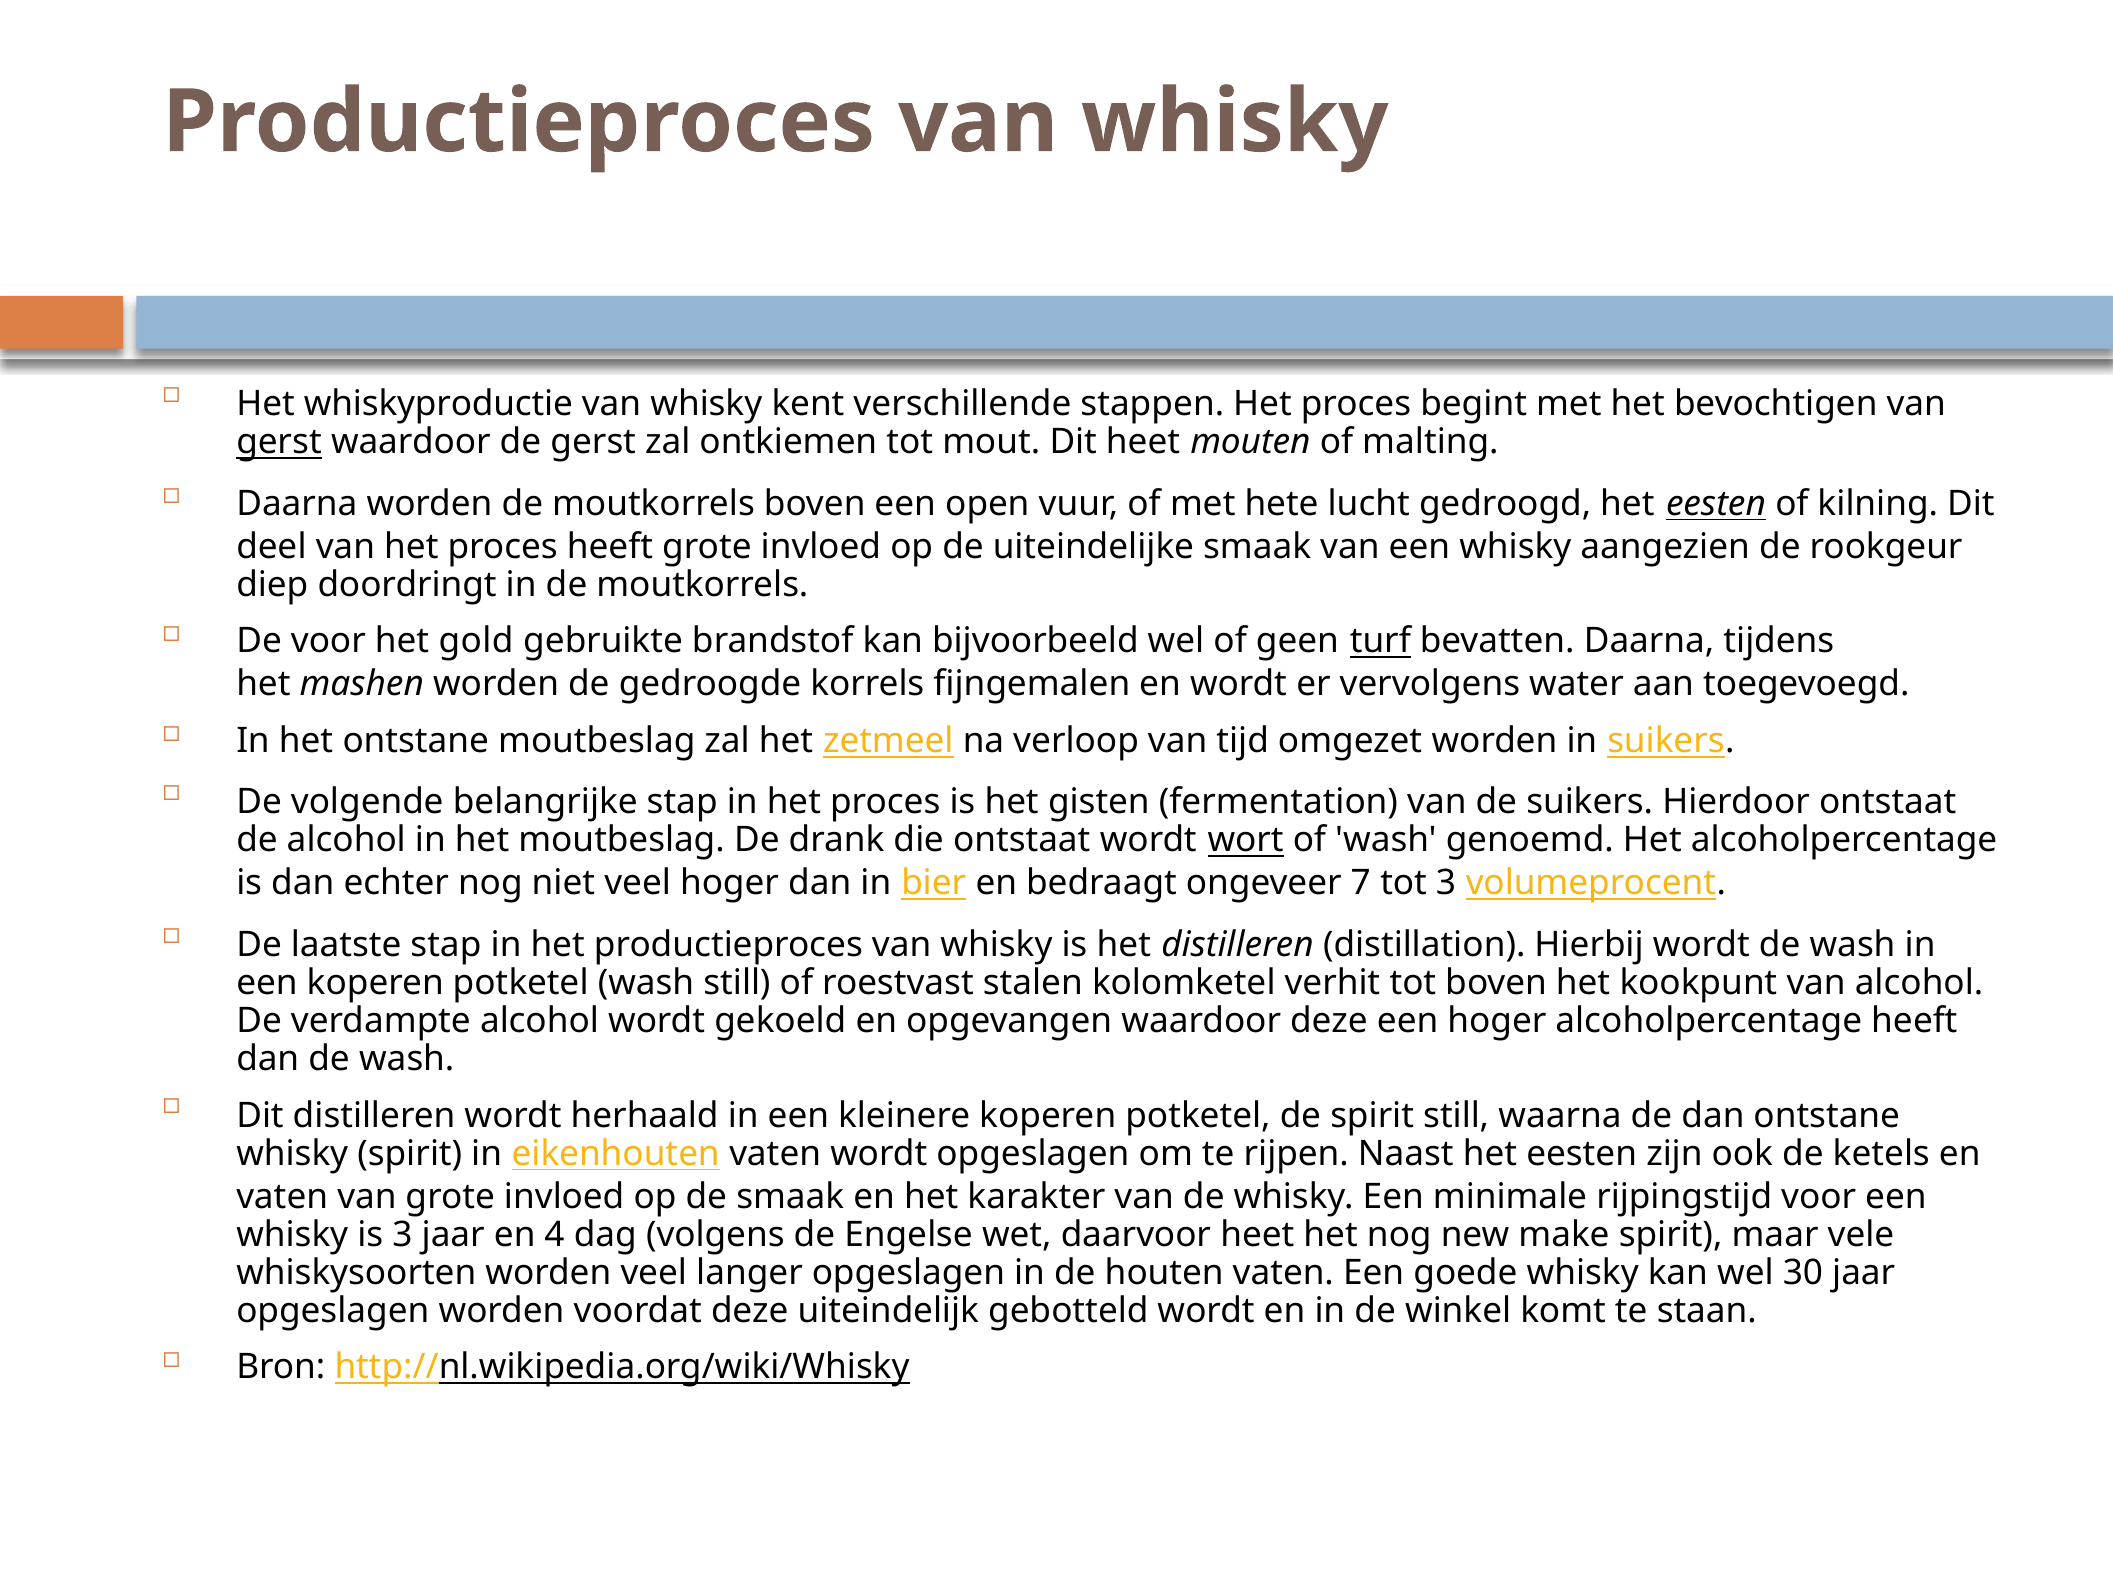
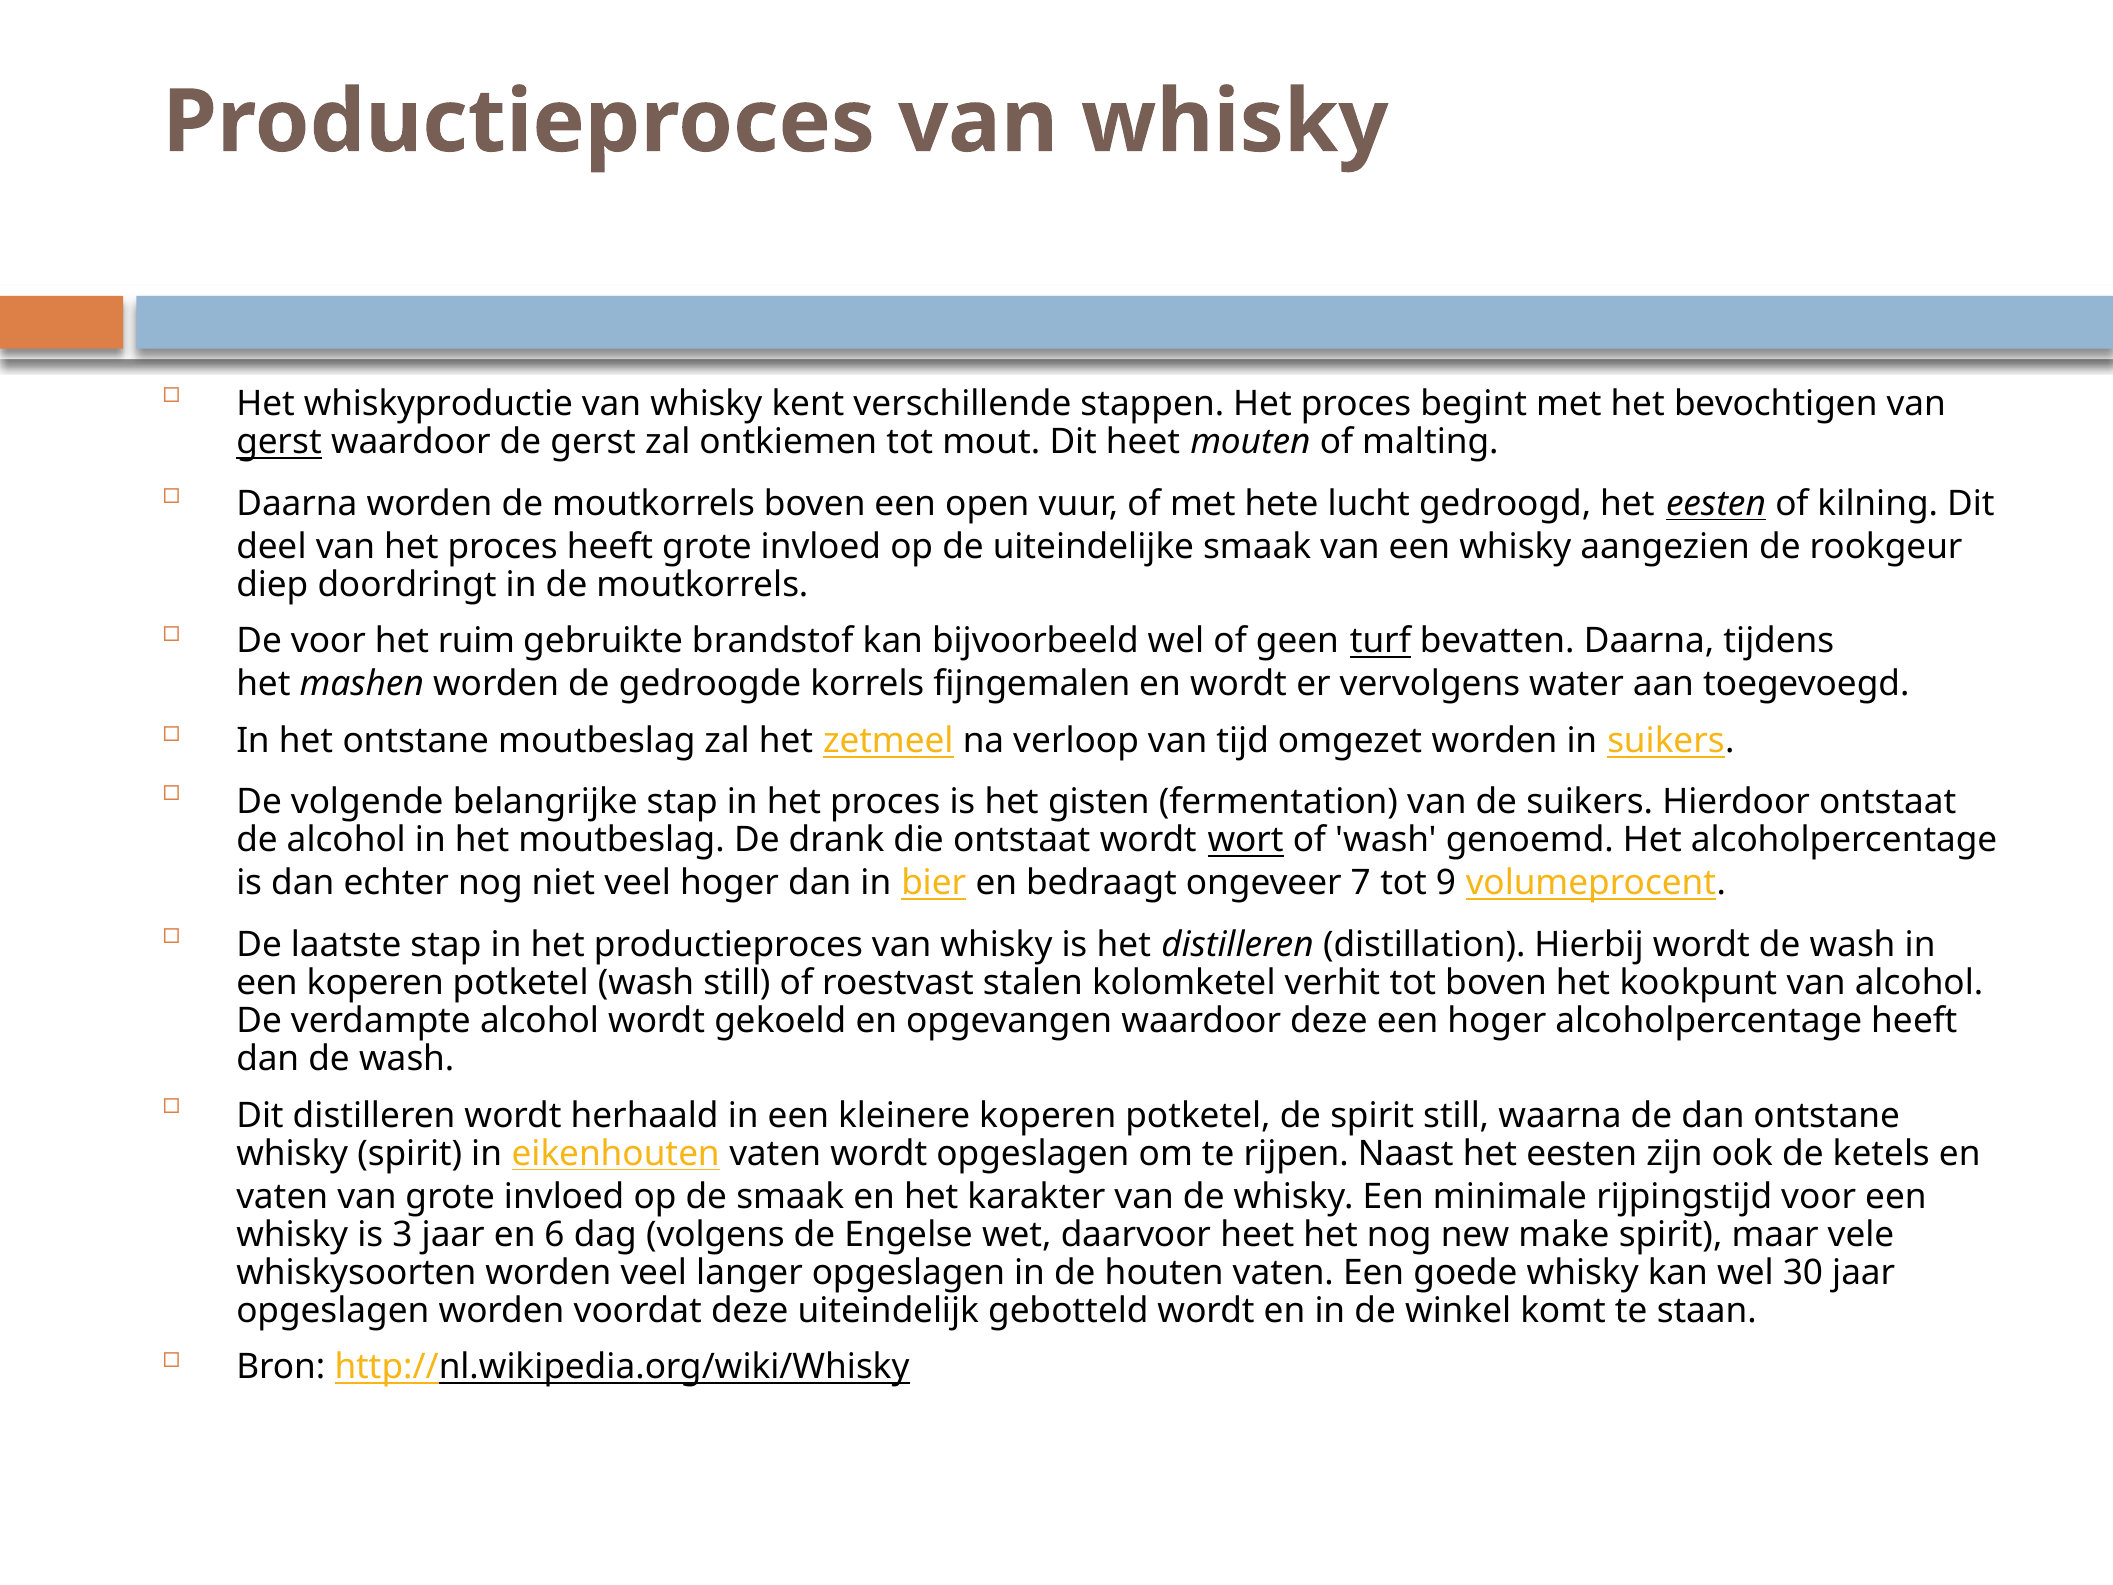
gold: gold -> ruim
tot 3: 3 -> 9
4: 4 -> 6
